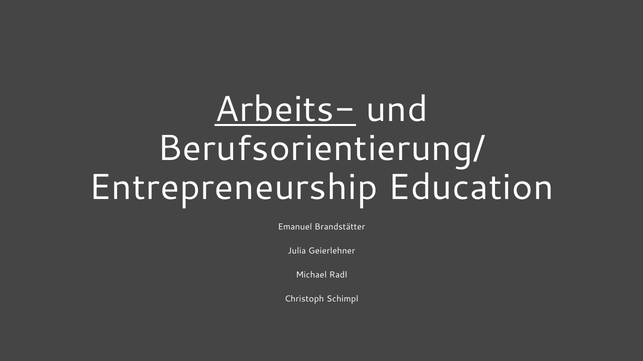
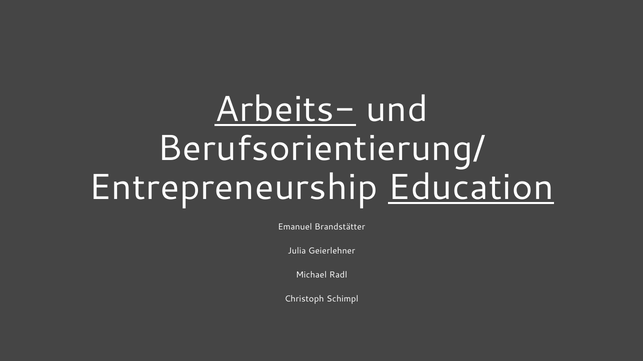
Education underline: none -> present
